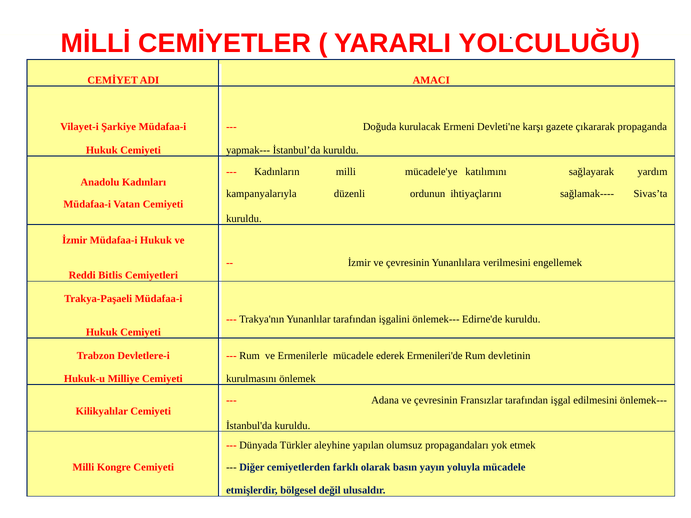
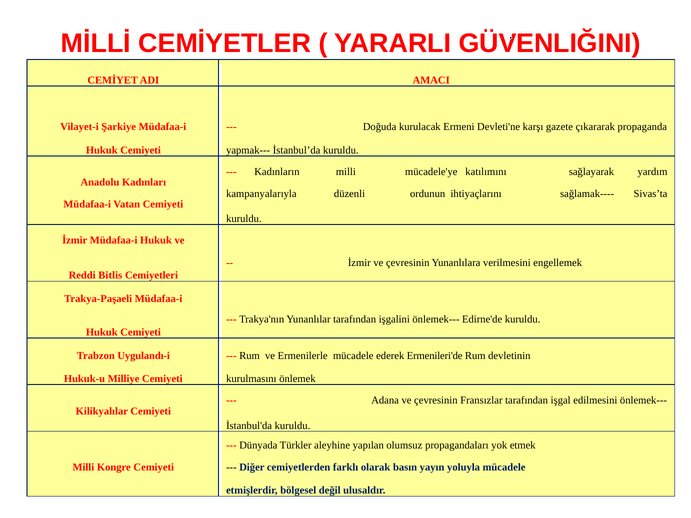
YOLCULUĞU: YOLCULUĞU -> GÜVENLIĞINI
Devletlere-i: Devletlere-i -> Uygulandı-i
